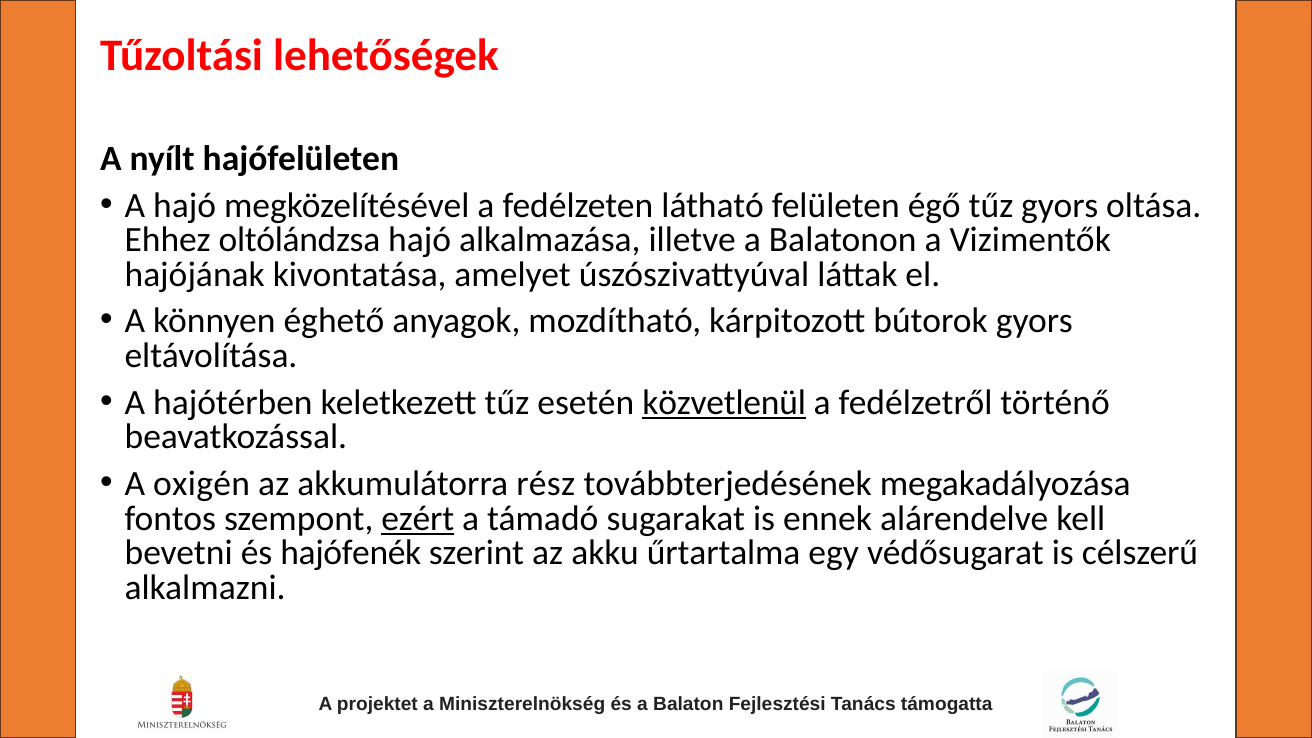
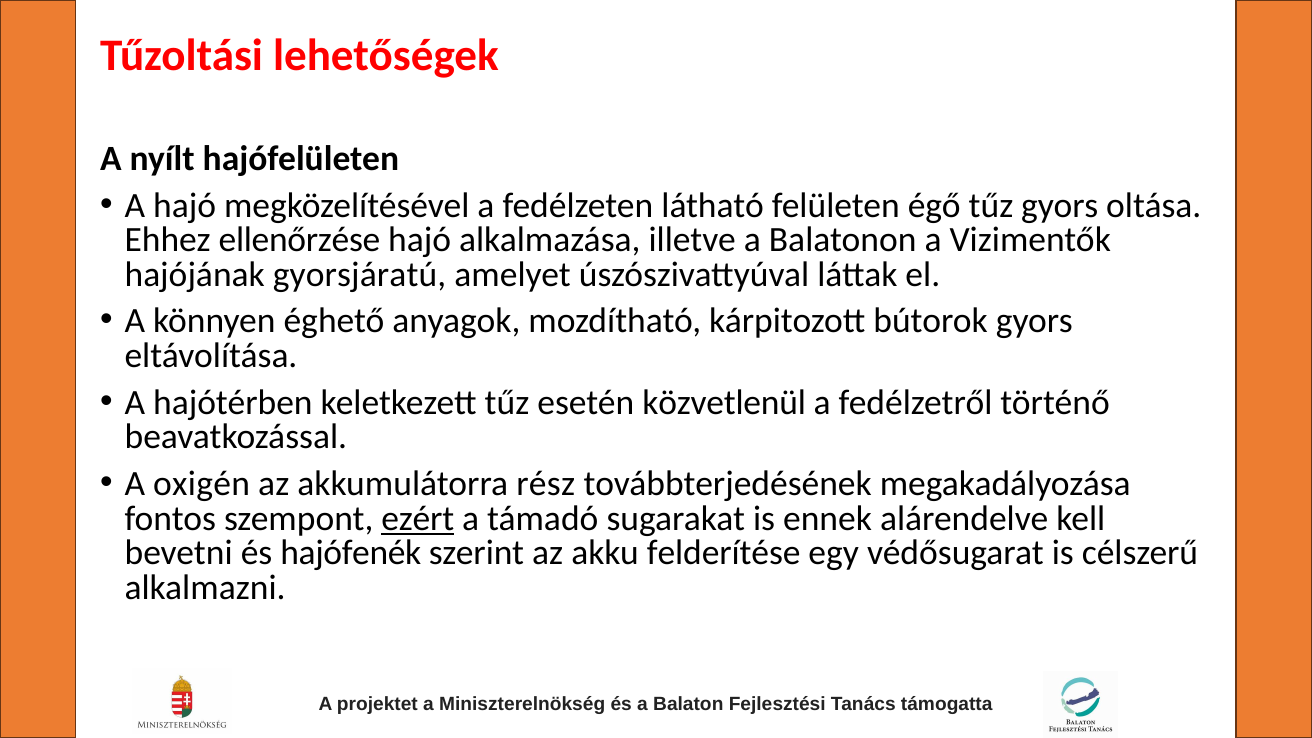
oltólándzsa: oltólándzsa -> ellenőrzése
kivontatása: kivontatása -> gyorsjáratú
közvetlenül underline: present -> none
űrtartalma: űrtartalma -> felderítése
